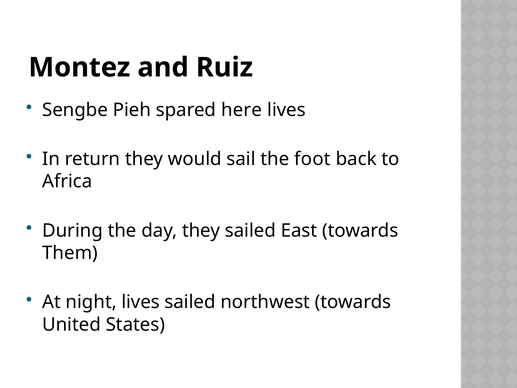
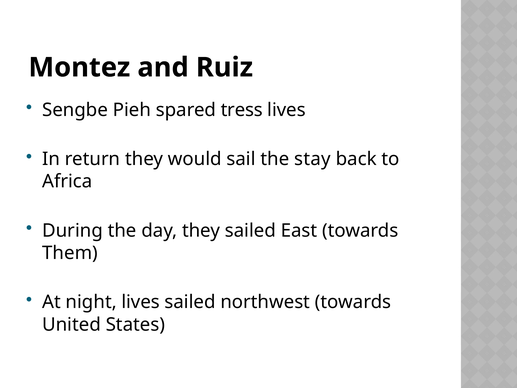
here: here -> tress
foot: foot -> stay
